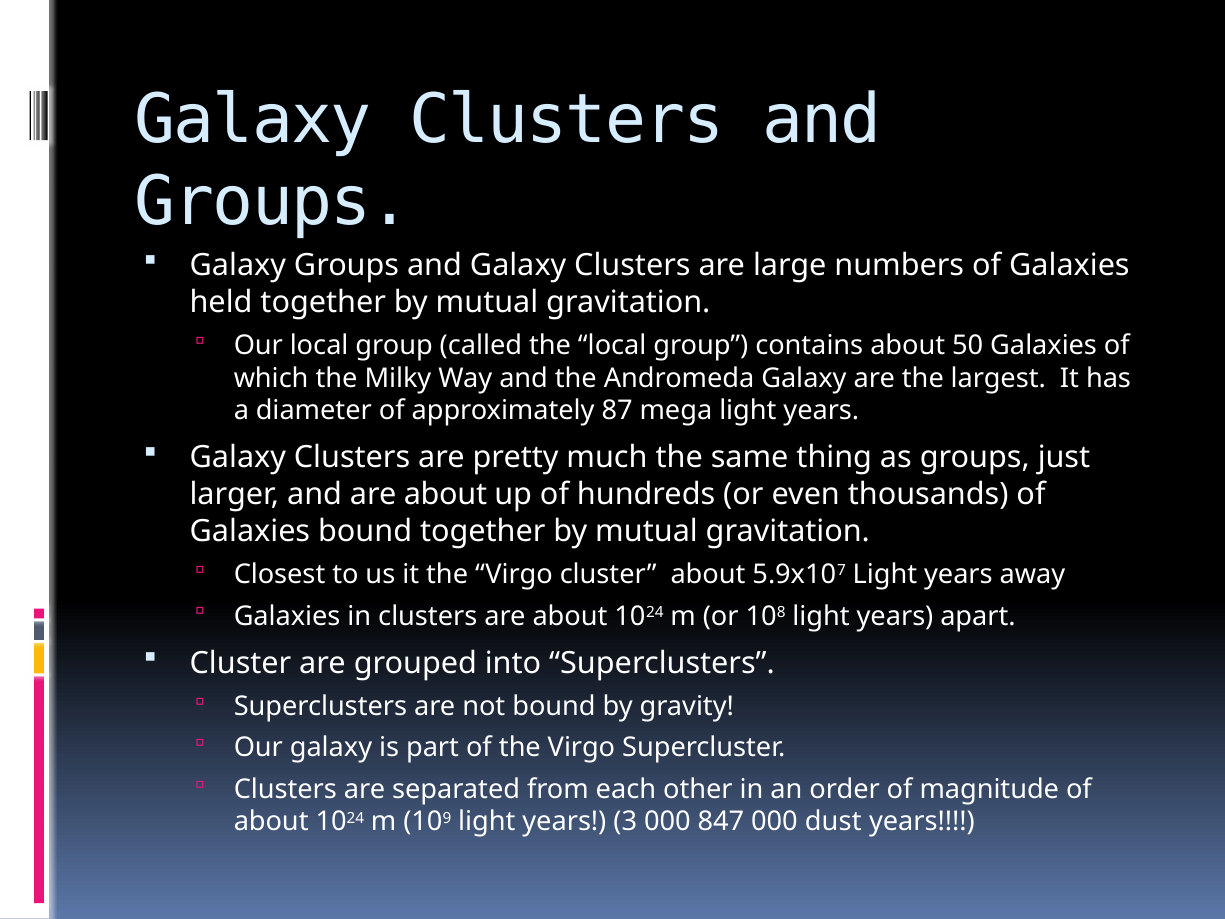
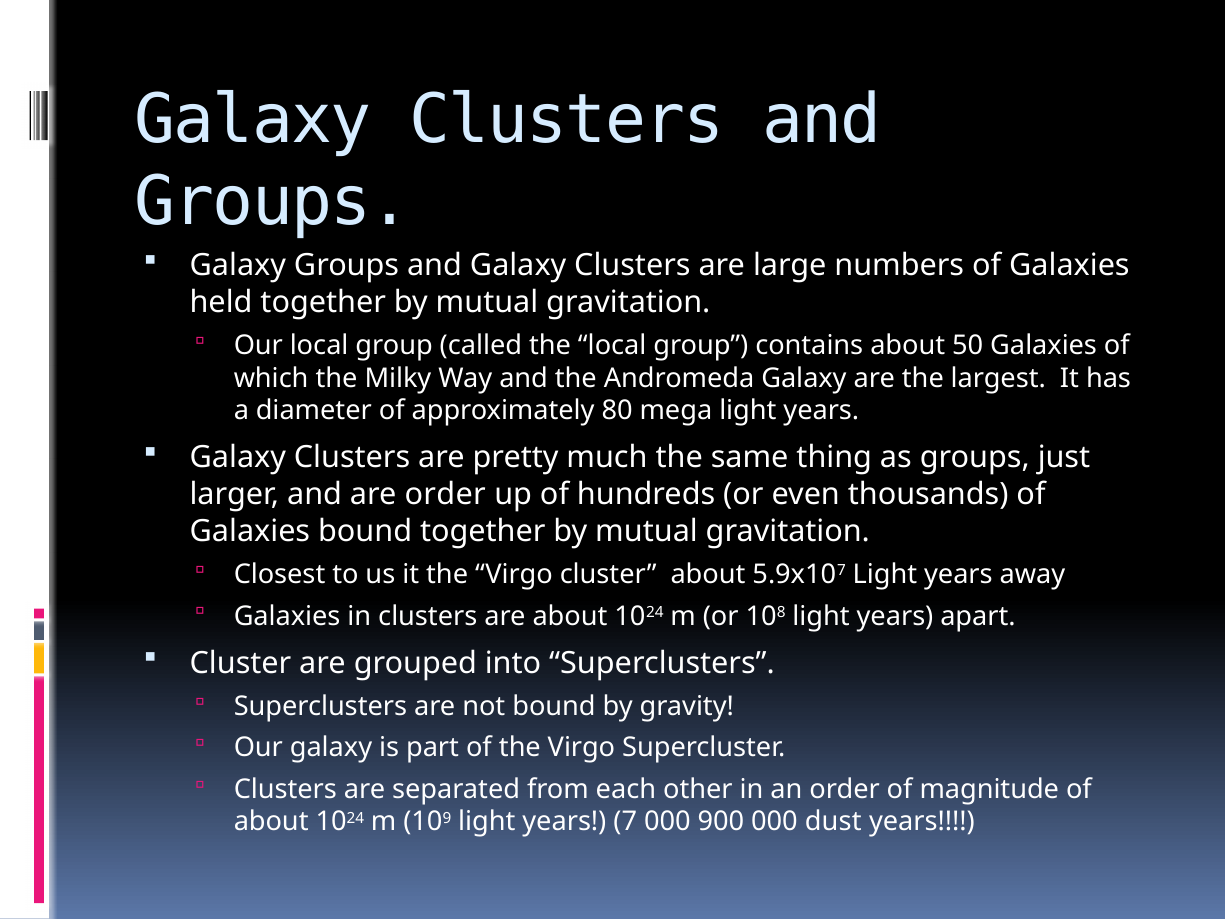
87: 87 -> 80
and are about: about -> order
3: 3 -> 7
847: 847 -> 900
